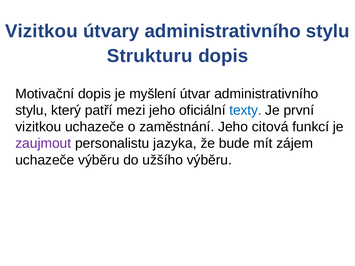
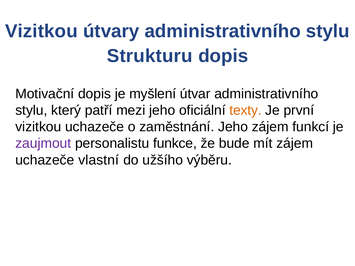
texty colour: blue -> orange
Jeho citová: citová -> zájem
jazyka: jazyka -> funkce
uchazeče výběru: výběru -> vlastní
